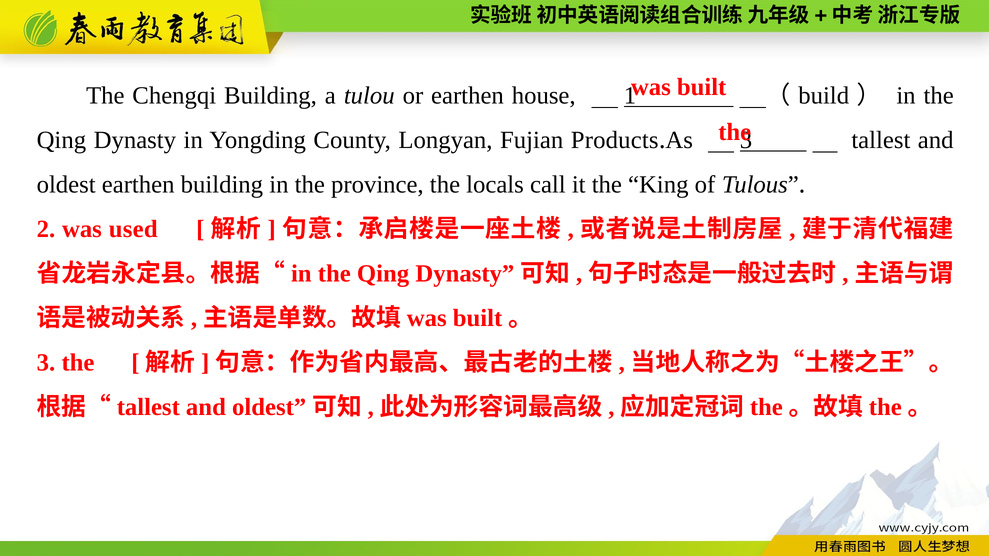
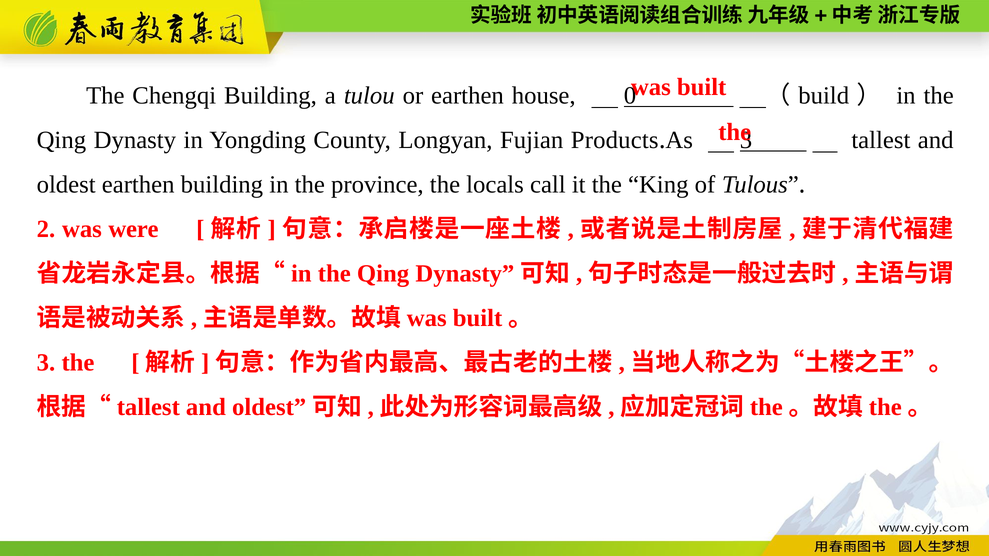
1: 1 -> 0
used: used -> were
